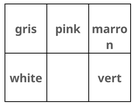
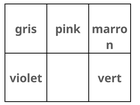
white: white -> violet
